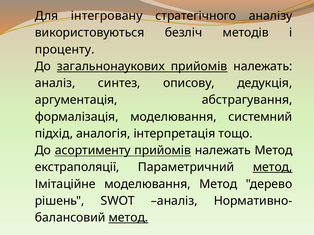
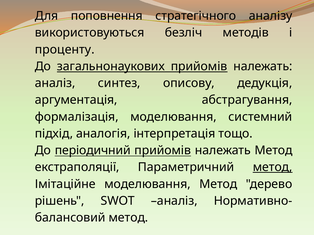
інтегровану: інтегровану -> поповнення
асортименту: асортименту -> періодичний
метод at (128, 218) underline: present -> none
